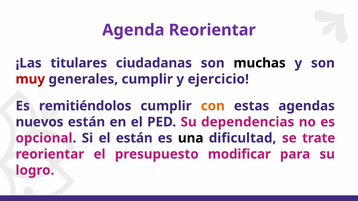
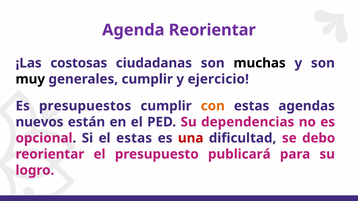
titulares: titulares -> costosas
muy colour: red -> black
remitiéndolos: remitiéndolos -> presupuestos
el están: están -> estas
una colour: black -> red
trate: trate -> debo
modificar: modificar -> publicará
